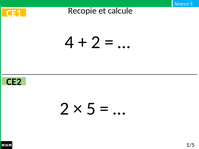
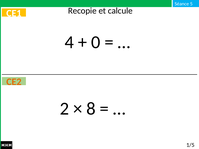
2 at (96, 42): 2 -> 0
CE2 colour: black -> orange
5 at (91, 109): 5 -> 8
